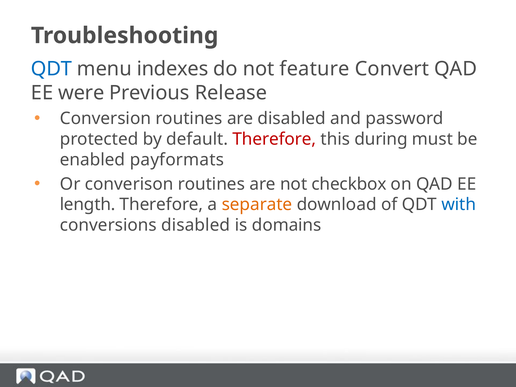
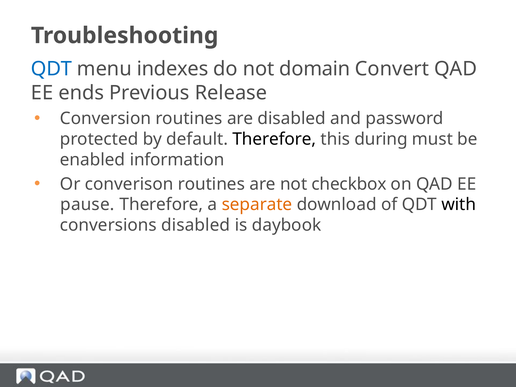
feature: feature -> domain
were: were -> ends
Therefore at (274, 139) colour: red -> black
payformats: payformats -> information
length: length -> pause
with colour: blue -> black
domains: domains -> daybook
